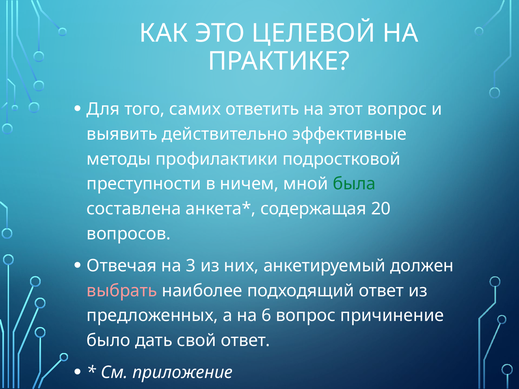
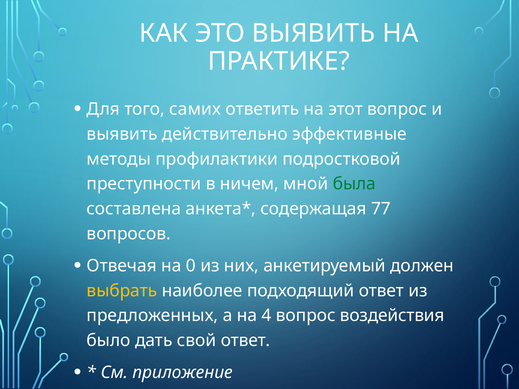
ЭТО ЦЕЛЕВОЙ: ЦЕЛЕВОЙ -> ВЫЯВИТЬ
20: 20 -> 77
3: 3 -> 0
выбрать colour: pink -> yellow
6: 6 -> 4
причинение: причинение -> воздействия
